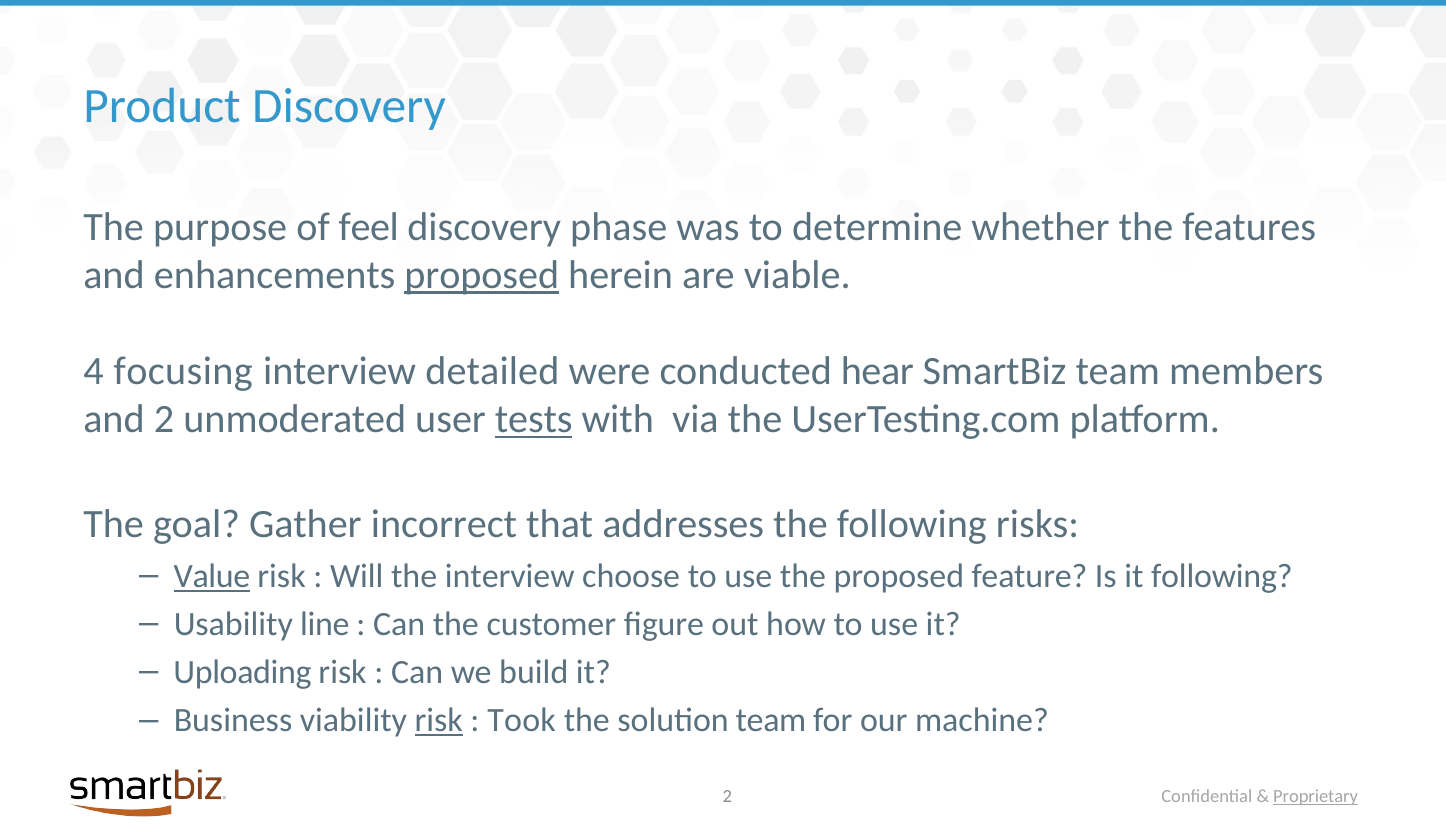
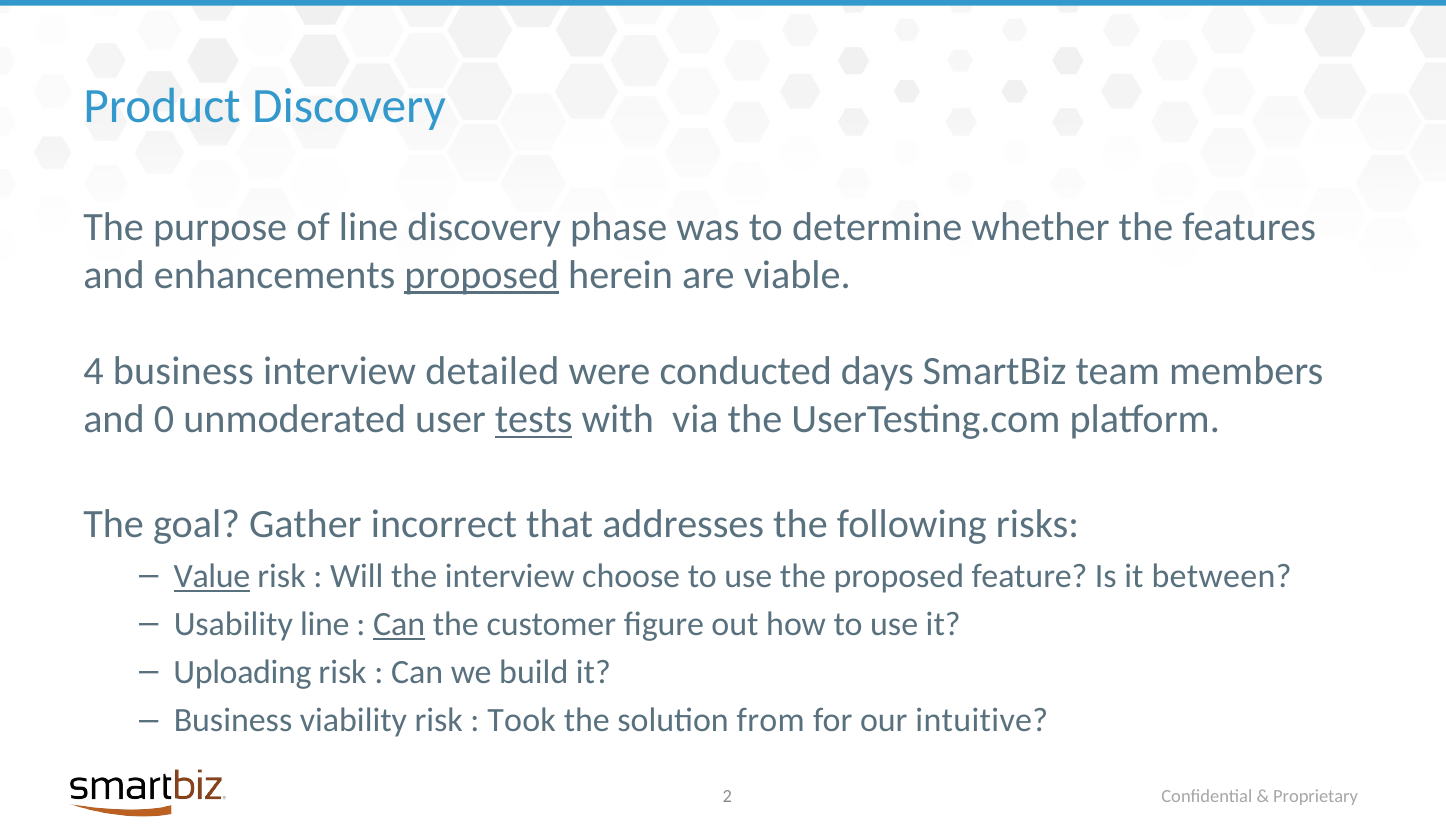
of feel: feel -> line
4 focusing: focusing -> business
hear: hear -> days
and 2: 2 -> 0
it following: following -> between
Can at (399, 624) underline: none -> present
risk at (439, 721) underline: present -> none
solution team: team -> from
machine: machine -> intuitive
Proprietary underline: present -> none
